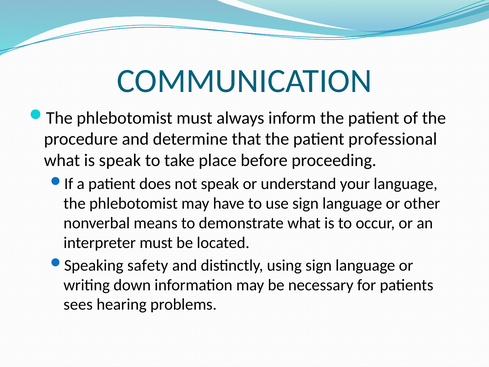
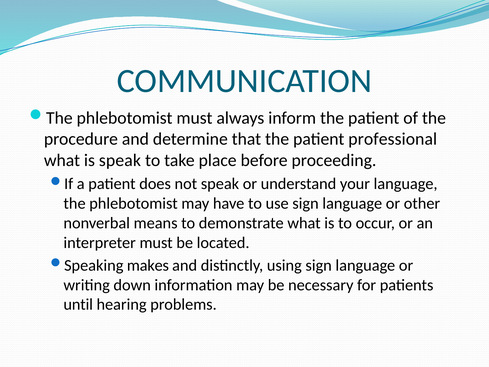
safety: safety -> makes
sees: sees -> until
